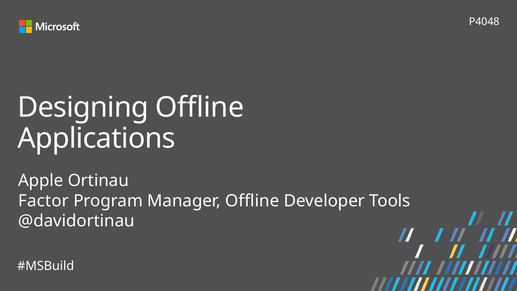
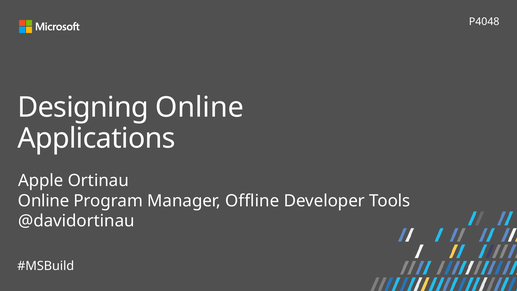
Designing Offline: Offline -> Online
Factor at (44, 201): Factor -> Online
